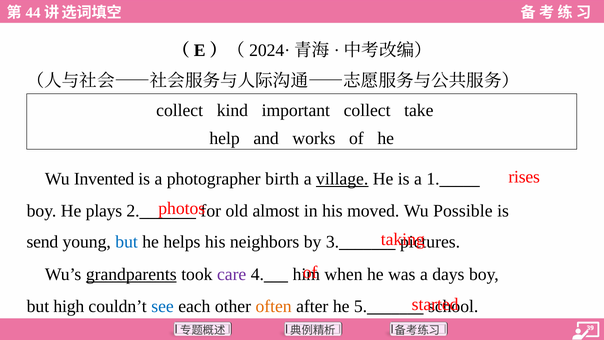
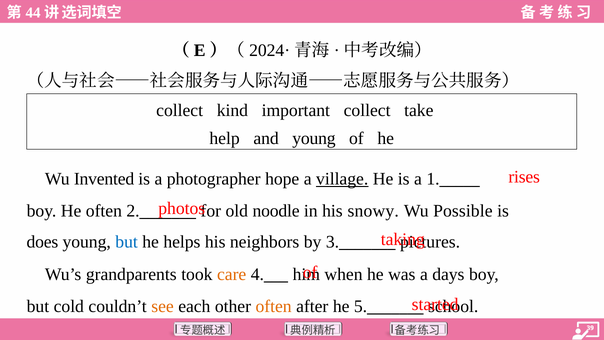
and works: works -> young
birth: birth -> hope
He plays: plays -> often
almost: almost -> noodle
moved: moved -> snowy
send: send -> does
grandparents underline: present -> none
care colour: purple -> orange
high: high -> cold
see colour: blue -> orange
